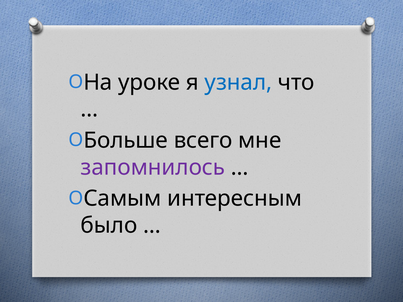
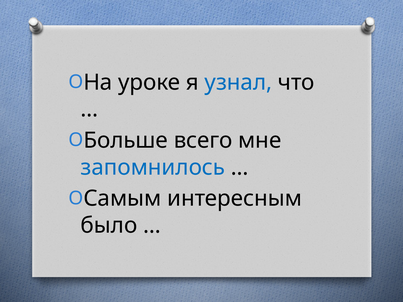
запомнилось colour: purple -> blue
